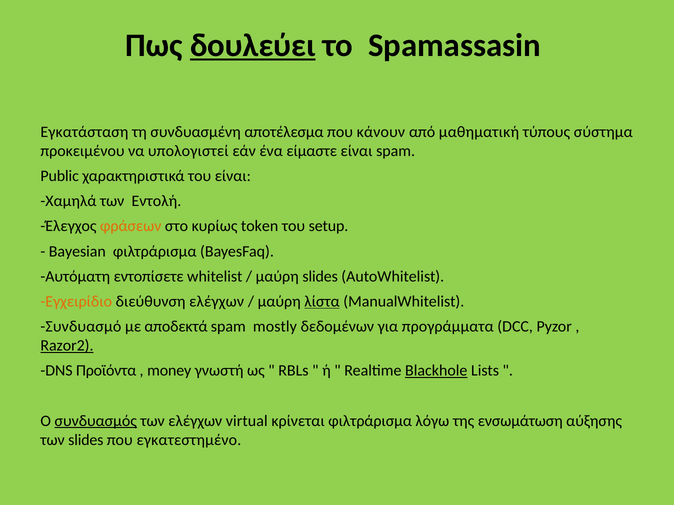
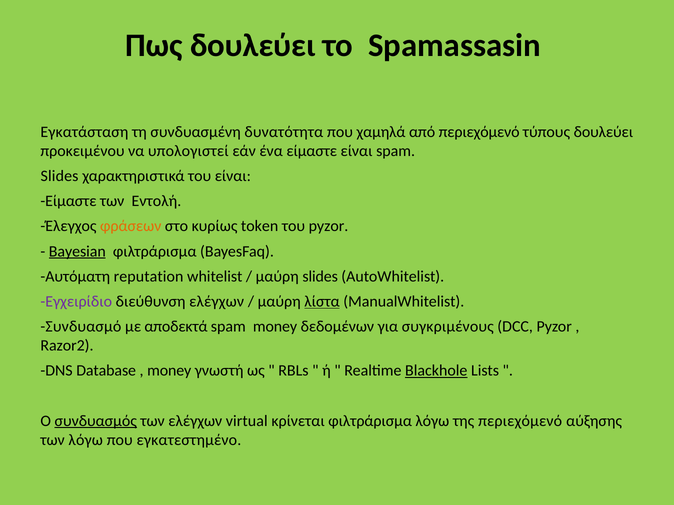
δουλεύει at (253, 46) underline: present -> none
αποτέλεσμα: αποτέλεσμα -> δυνατότητα
κάνουν: κάνουν -> χαμηλά
από μαθηματική: μαθηματική -> περιεχόμενό
τύπους σύστημα: σύστημα -> δουλεύει
Public at (60, 176): Public -> Slides
Χαμηλά at (68, 201): Χαμηλά -> Είμαστε
του setup: setup -> pyzor
Bayesian underline: none -> present
εντοπίσετε: εντοπίσετε -> reputation
Εγχειρίδιο colour: orange -> purple
spam mostly: mostly -> money
προγράμματα: προγράμματα -> συγκριμένους
Razor2 underline: present -> none
Προϊόντα: Προϊόντα -> Database
της ενσωμάτωση: ενσωμάτωση -> περιεχόμενό
των slides: slides -> λόγω
